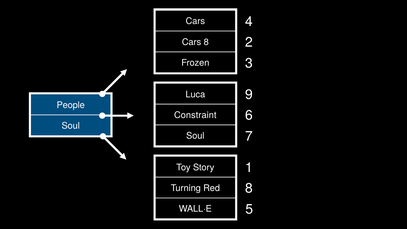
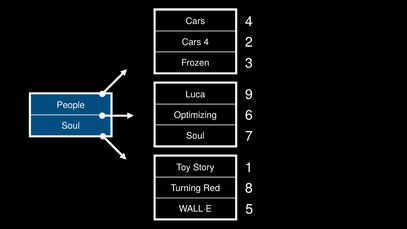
Cars 8: 8 -> 4
Constraint: Constraint -> Optimizing
